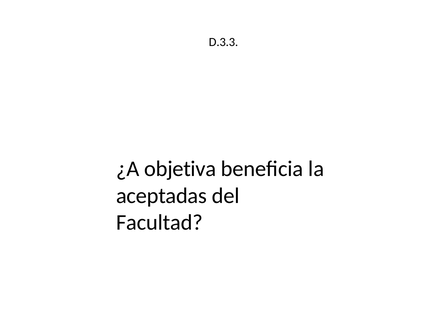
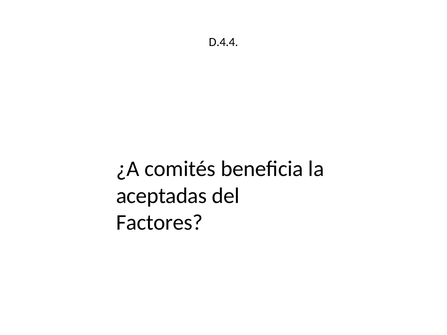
D.3.3: D.3.3 -> D.4.4
objetiva: objetiva -> comités
Facultad: Facultad -> Factores
